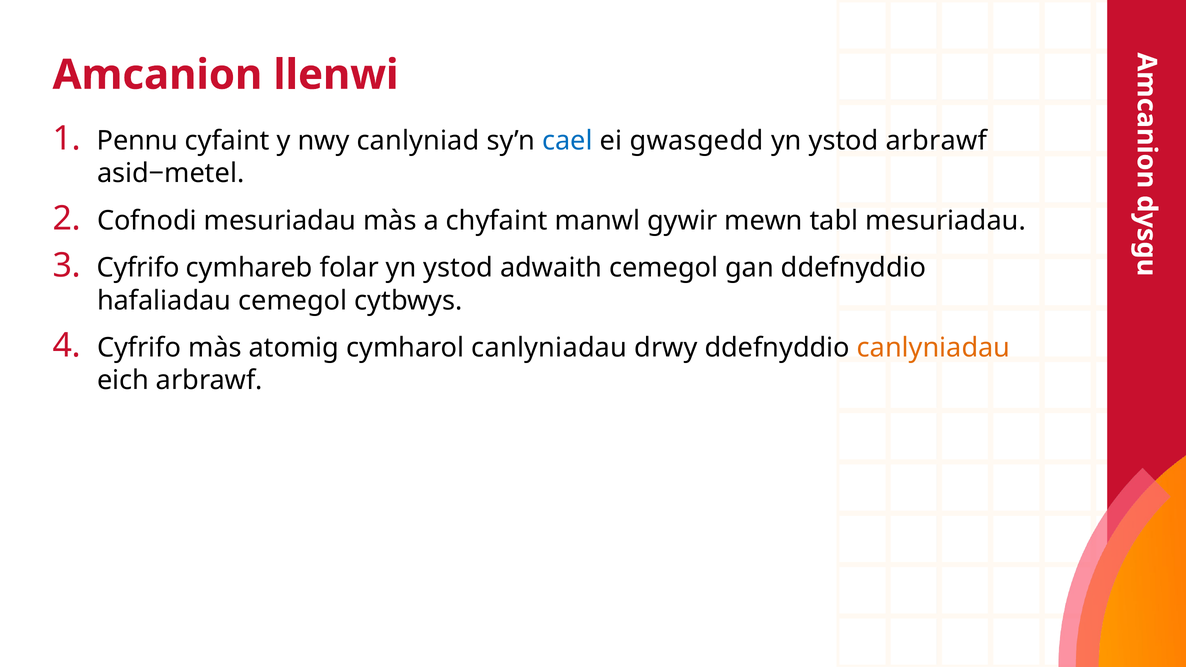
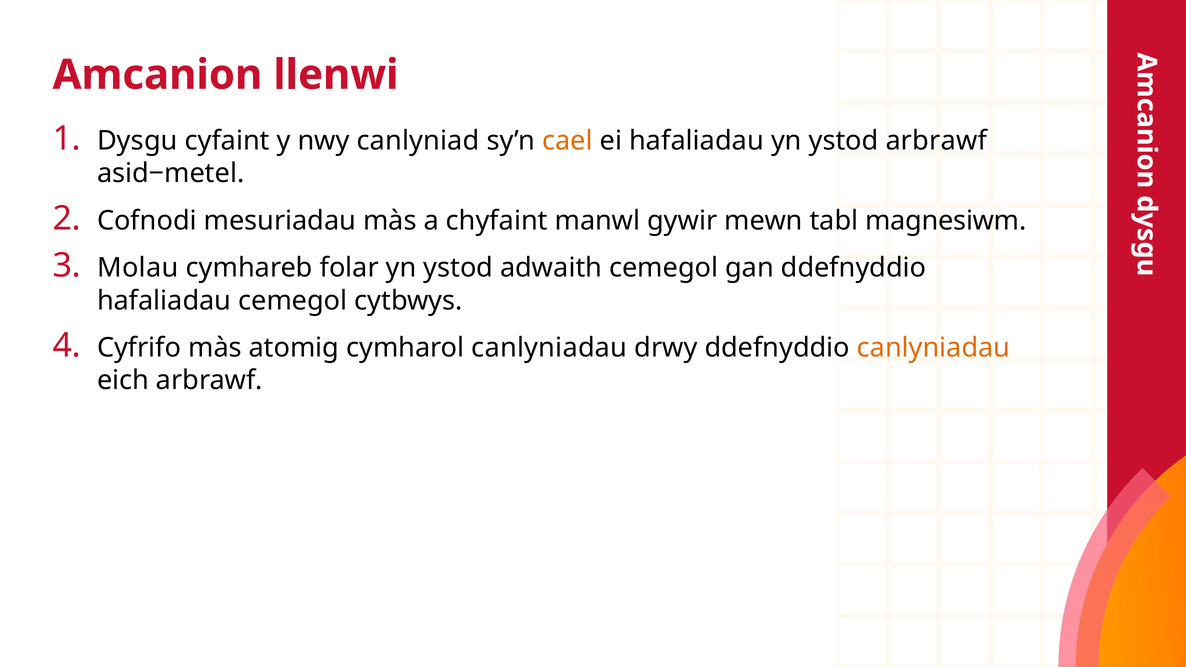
Pennu: Pennu -> Dysgu
cael colour: blue -> orange
ei gwasgedd: gwasgedd -> hafaliadau
tabl mesuriadau: mesuriadau -> magnesiwm
Cyfrifo at (138, 268): Cyfrifo -> Molau
